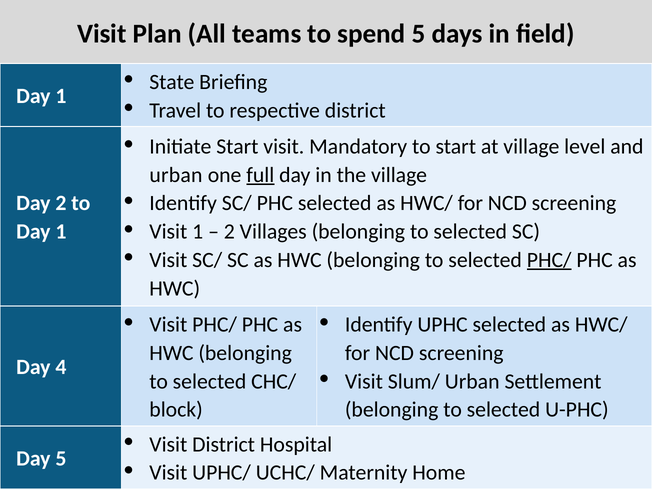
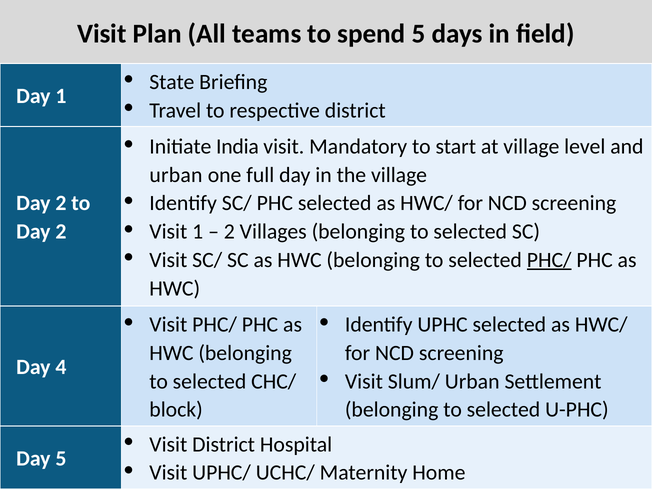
Initiate Start: Start -> India
full underline: present -> none
1 at (61, 232): 1 -> 2
